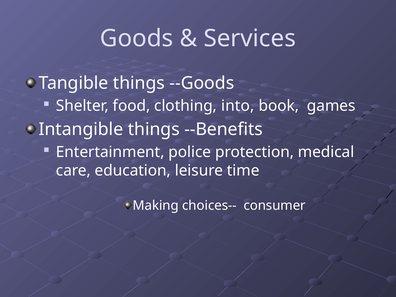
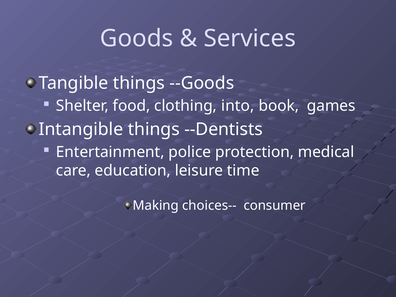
--Benefits: --Benefits -> --Dentists
